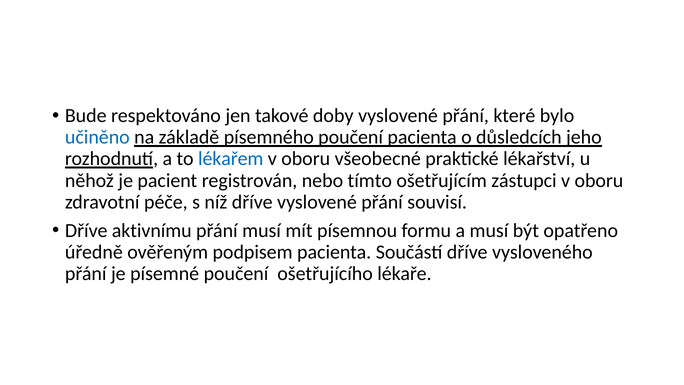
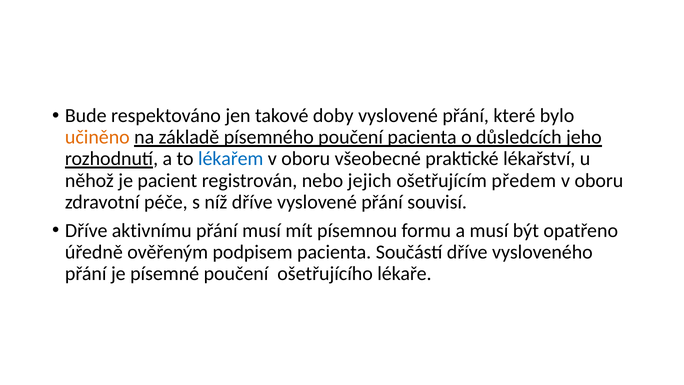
učiněno colour: blue -> orange
tímto: tímto -> jejich
zástupci: zástupci -> předem
